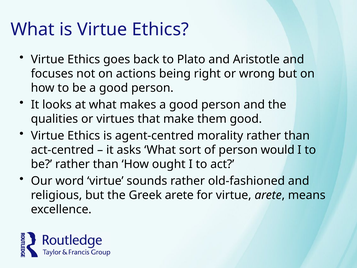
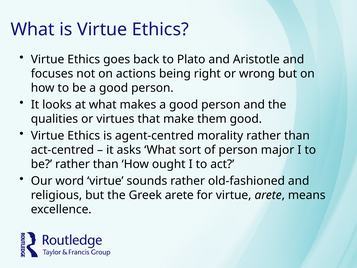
would: would -> major
